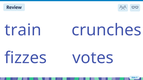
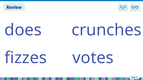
train: train -> does
